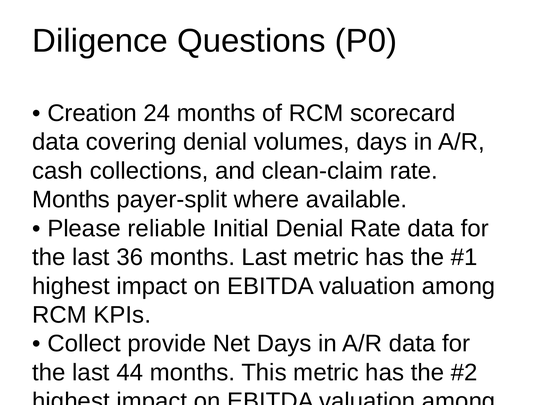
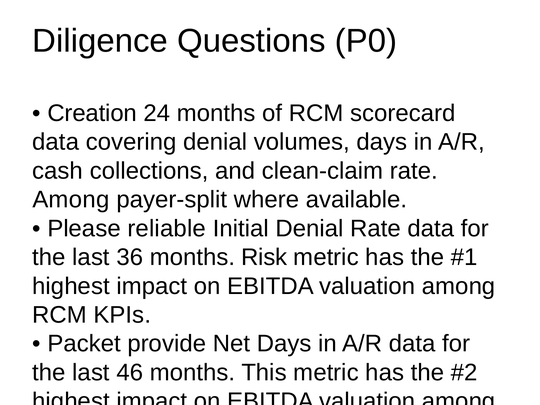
Months at (71, 200): Months -> Among
months Last: Last -> Risk
Collect at (84, 344): Collect -> Packet
44: 44 -> 46
